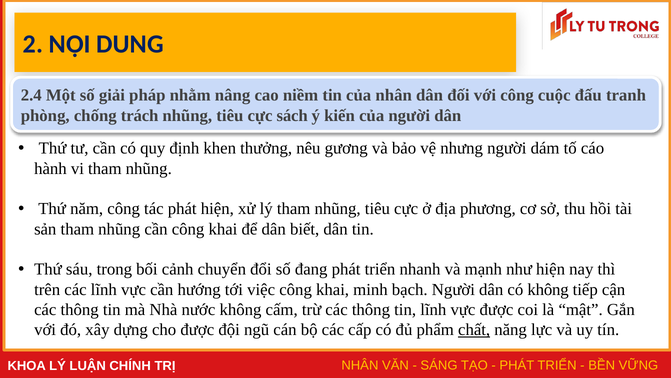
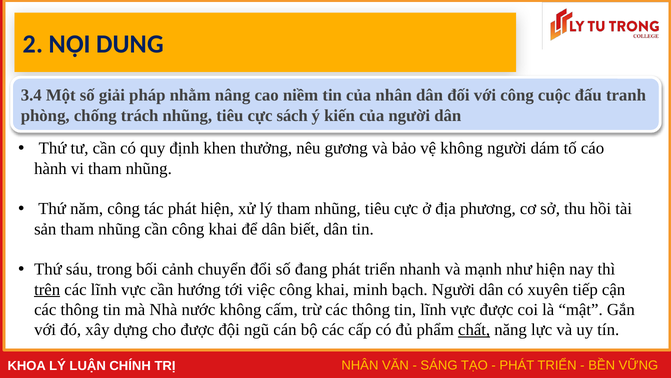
2.4: 2.4 -> 3.4
vệ nhưng: nhưng -> không
trên underline: none -> present
có không: không -> xuyên
